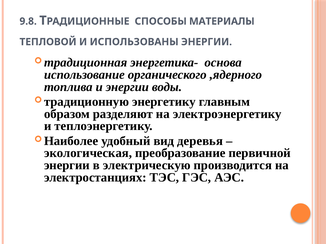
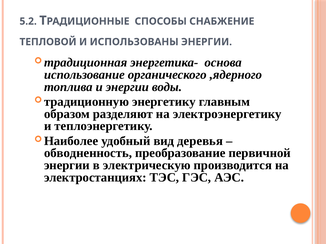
9.8: 9.8 -> 5.2
МАТЕРИАЛЫ: МАТЕРИАЛЫ -> СНАБЖЕНИЕ
экологическая: экологическая -> обводненность
